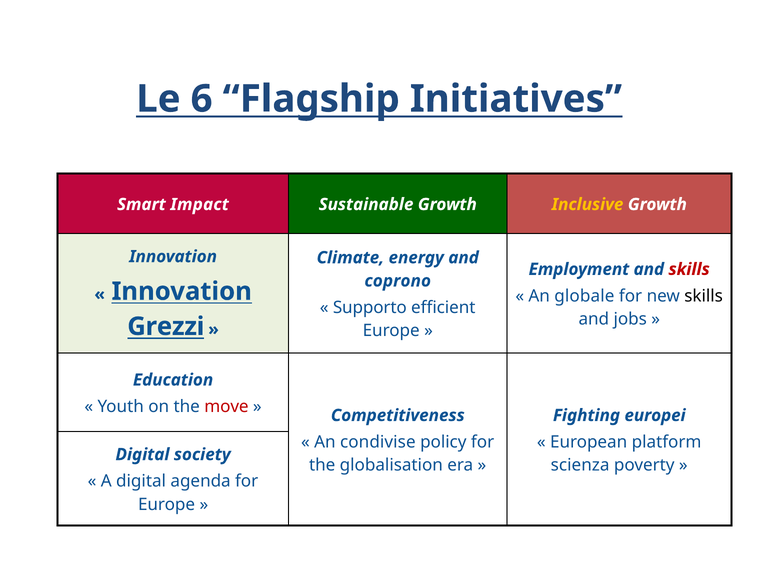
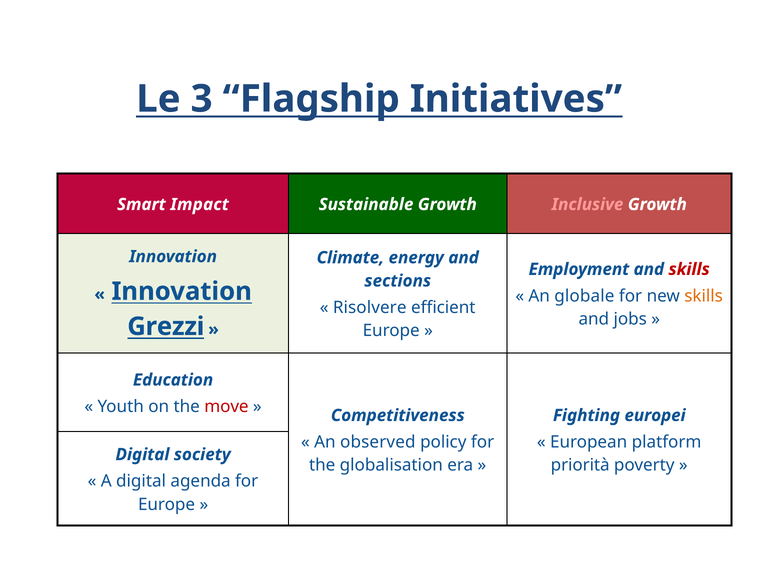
6: 6 -> 3
Inclusive colour: yellow -> pink
coprono: coprono -> sections
skills at (704, 296) colour: black -> orange
Supporto: Supporto -> Risolvere
condivise: condivise -> observed
scienza: scienza -> priorità
